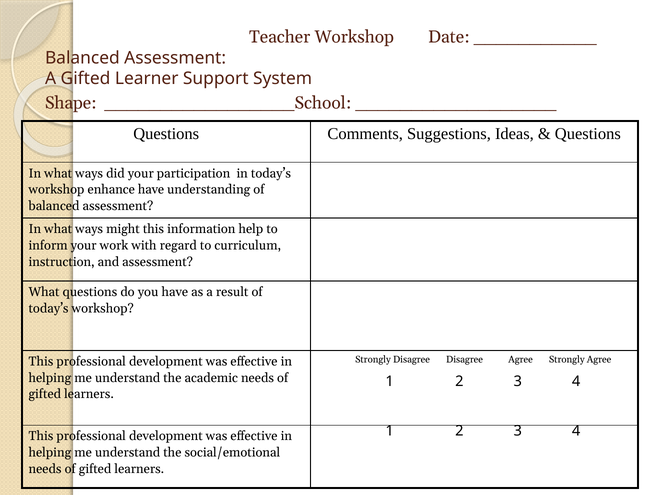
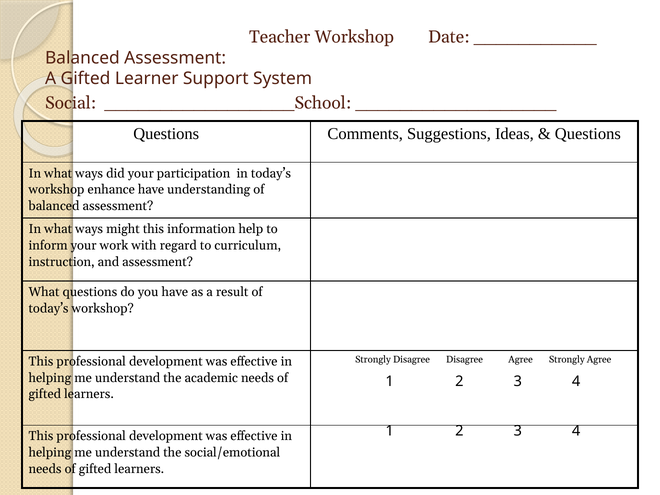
Shape: Shape -> Social
